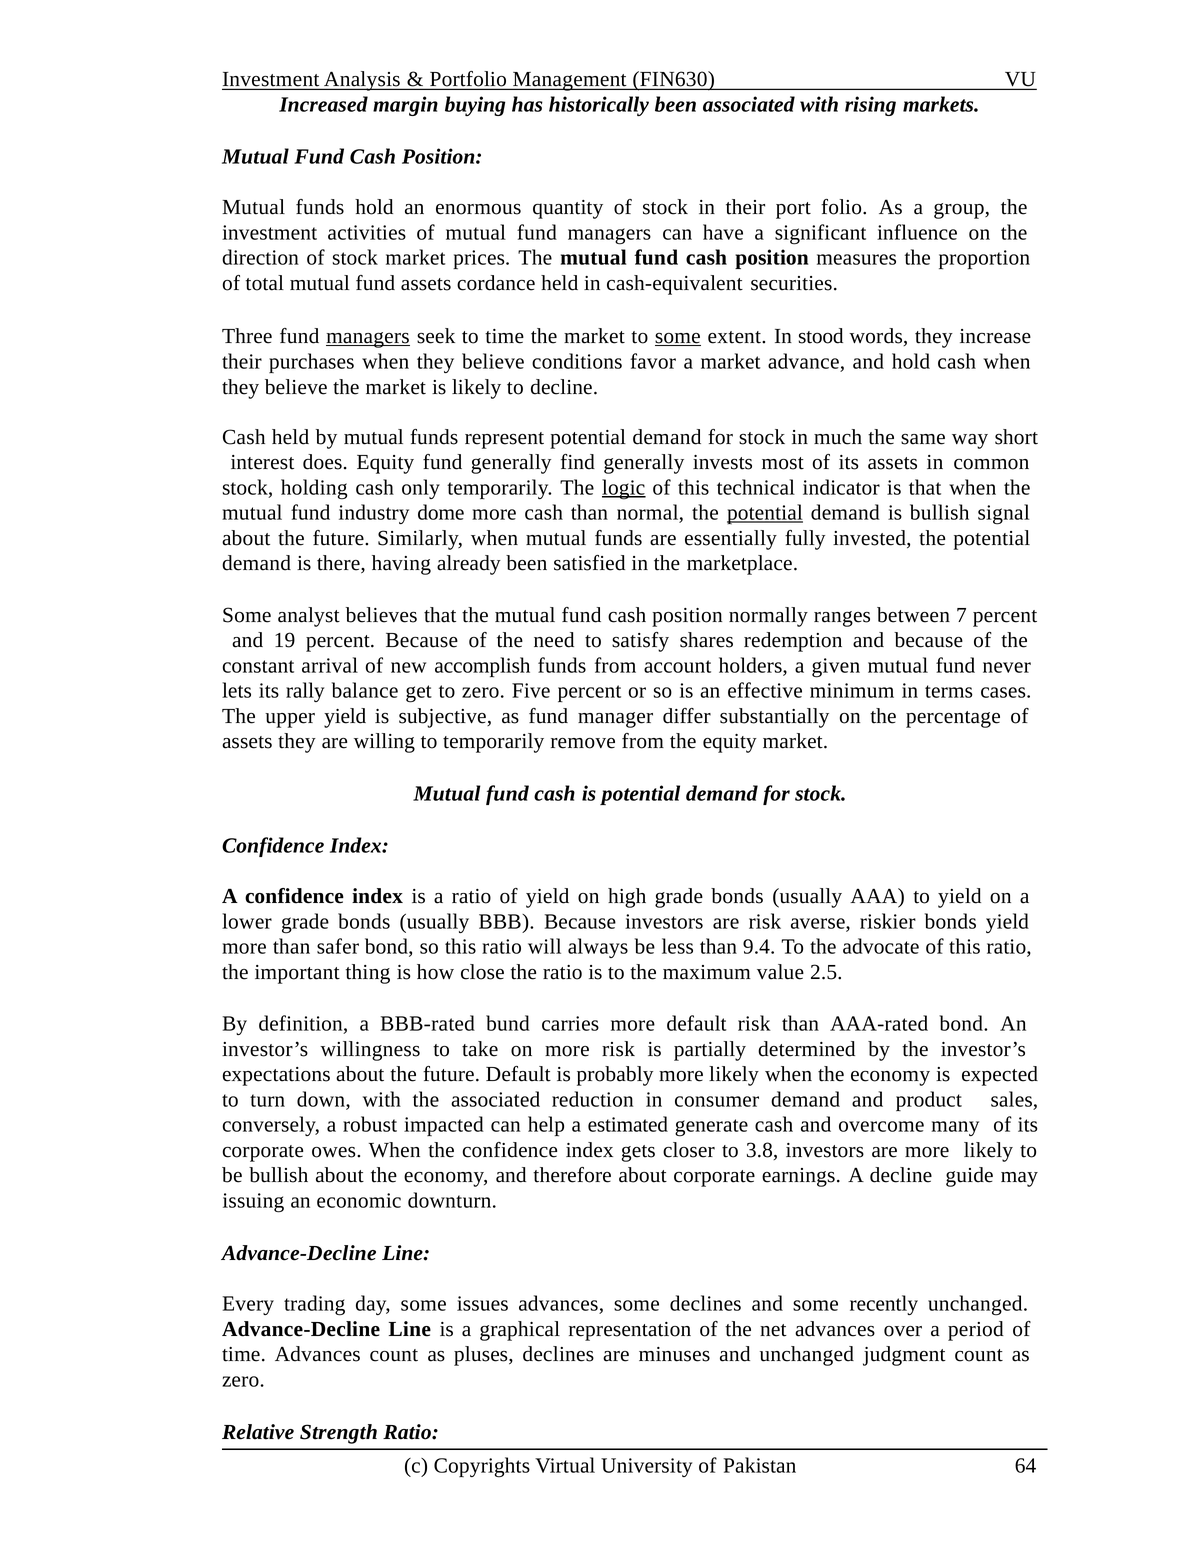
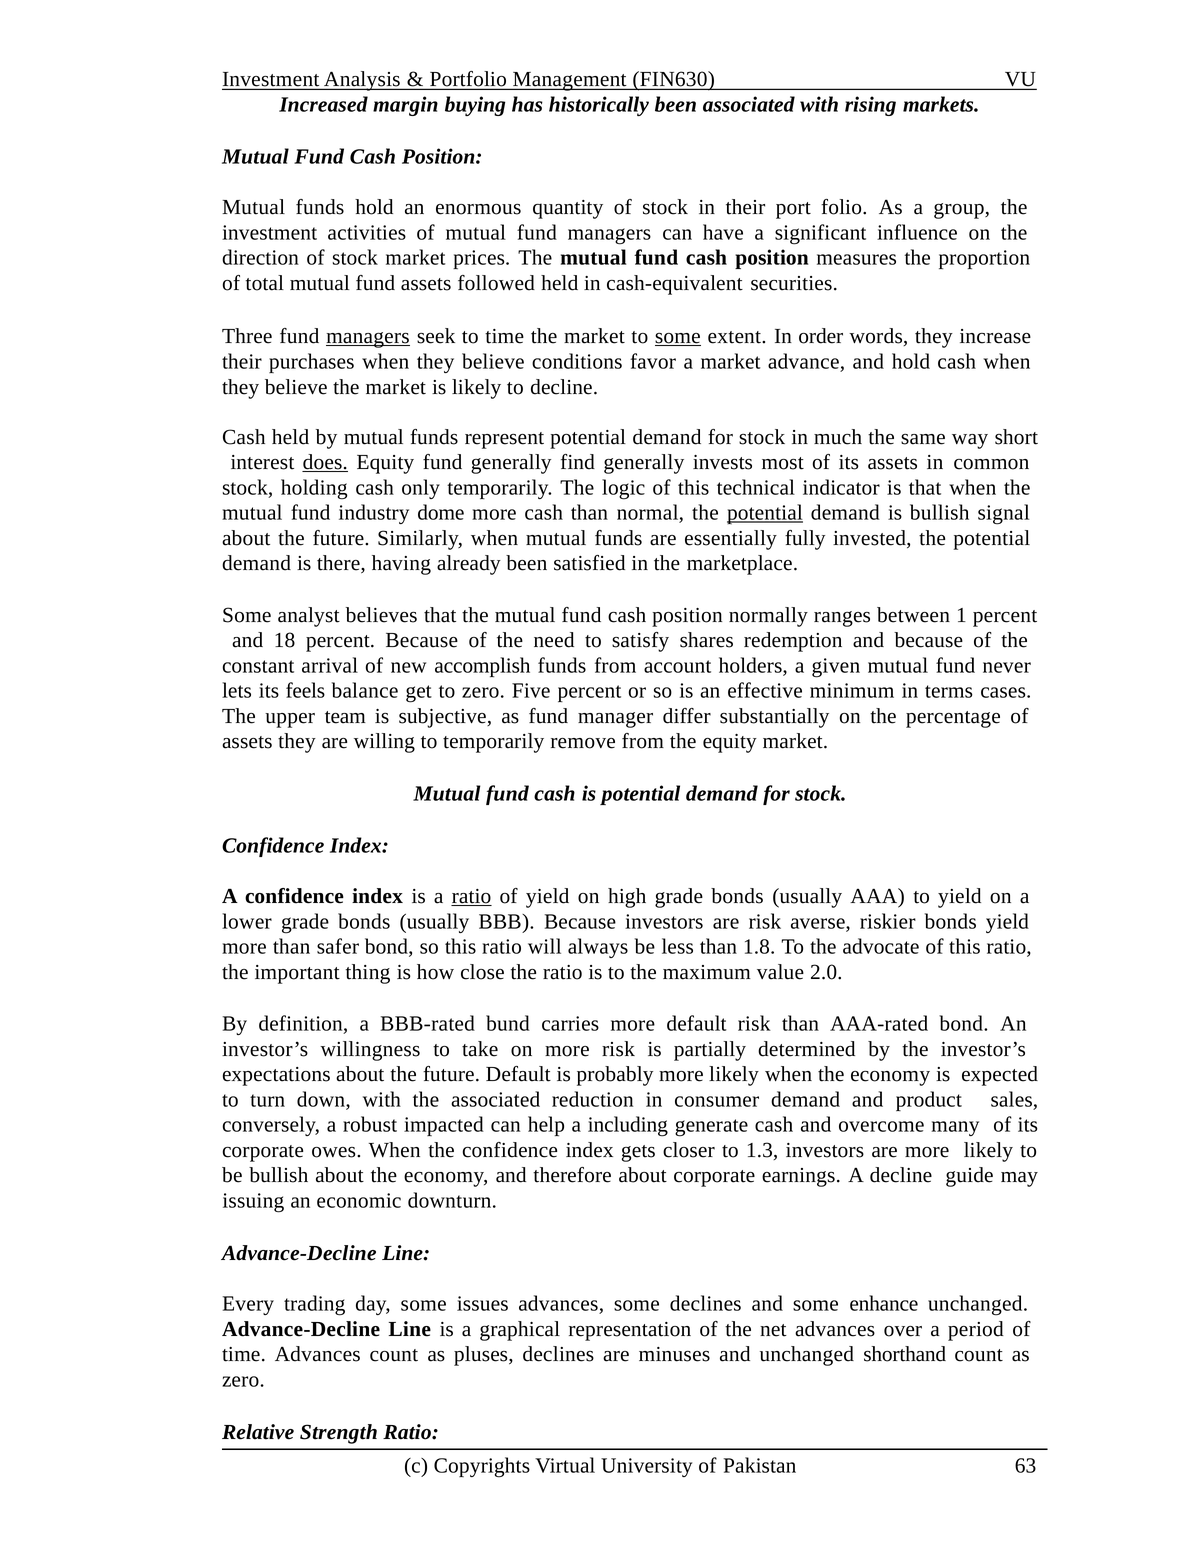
cordance: cordance -> followed
stood: stood -> order
does underline: none -> present
logic underline: present -> none
7: 7 -> 1
19: 19 -> 18
rally: rally -> feels
upper yield: yield -> team
ratio at (472, 896) underline: none -> present
9.4: 9.4 -> 1.8
2.5: 2.5 -> 2.0
estimated: estimated -> including
3.8: 3.8 -> 1.3
recently: recently -> enhance
judgment: judgment -> shorthand
64: 64 -> 63
